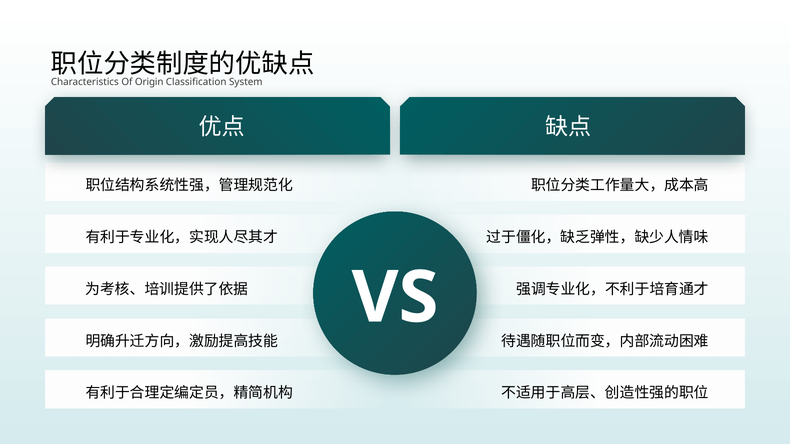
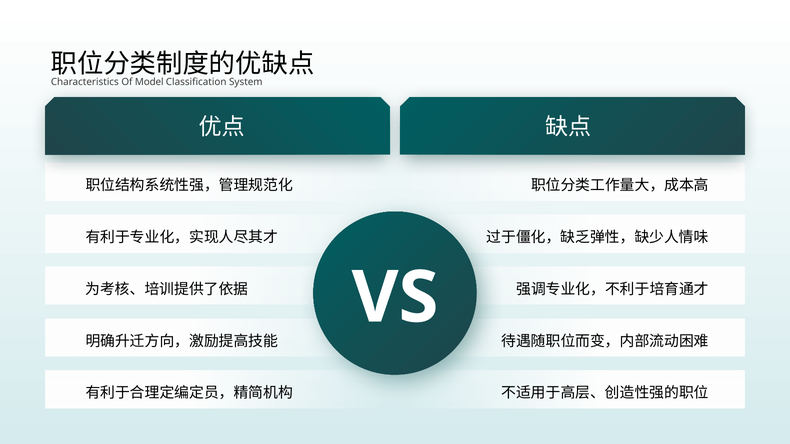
Origin: Origin -> Model
